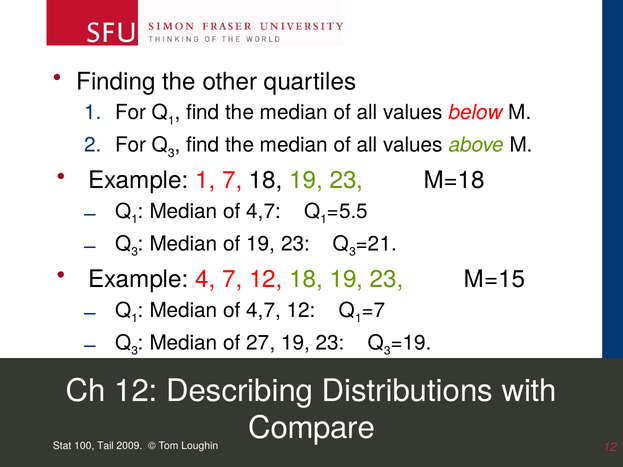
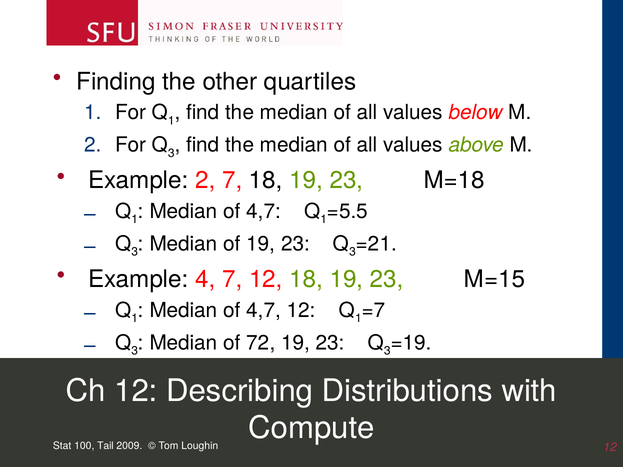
Example 1: 1 -> 2
27: 27 -> 72
Compare: Compare -> Compute
